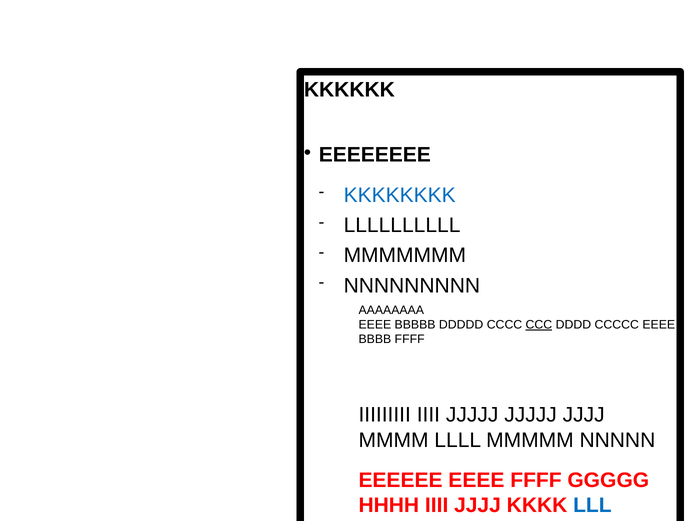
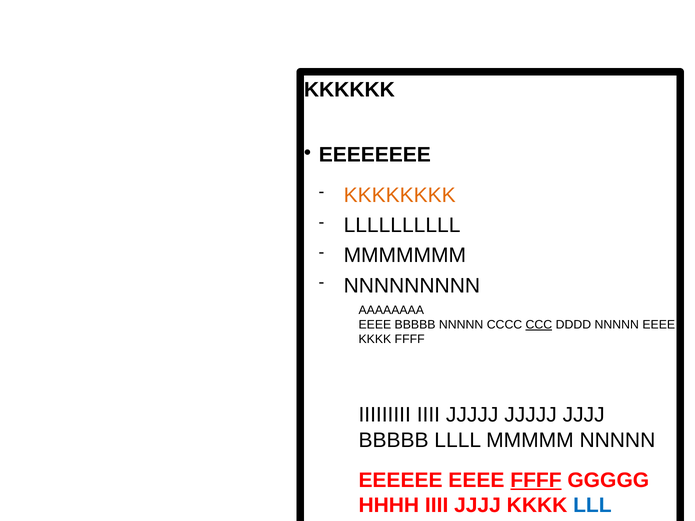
KKKKKKKK colour: blue -> orange
BBBBB DDDDD: DDDDD -> NNNNN
DDDD CCCCC: CCCCC -> NNNNN
BBBB at (375, 340): BBBB -> KKKK
MMMM at (394, 440): MMMM -> BBBBB
FFFF at (536, 480) underline: none -> present
